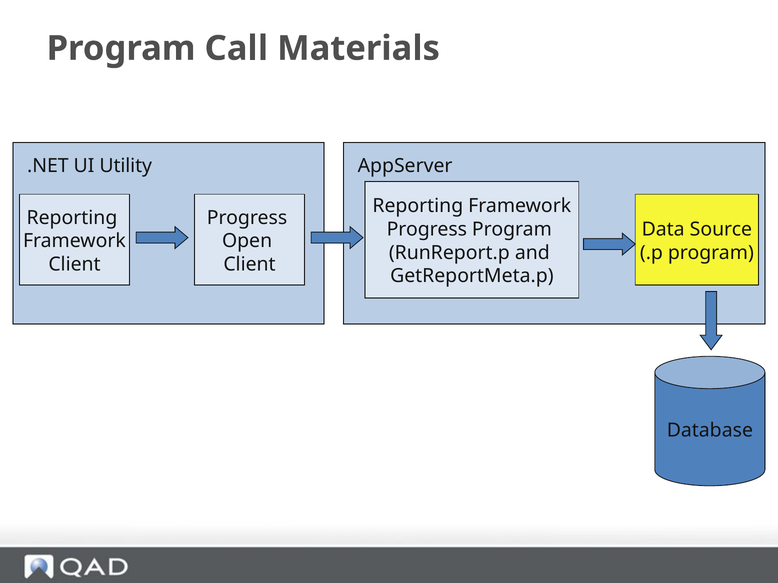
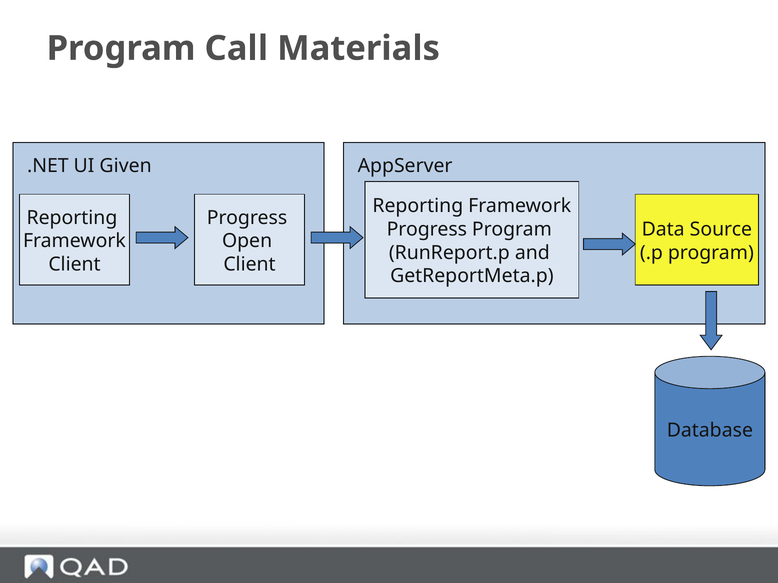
Utility: Utility -> Given
